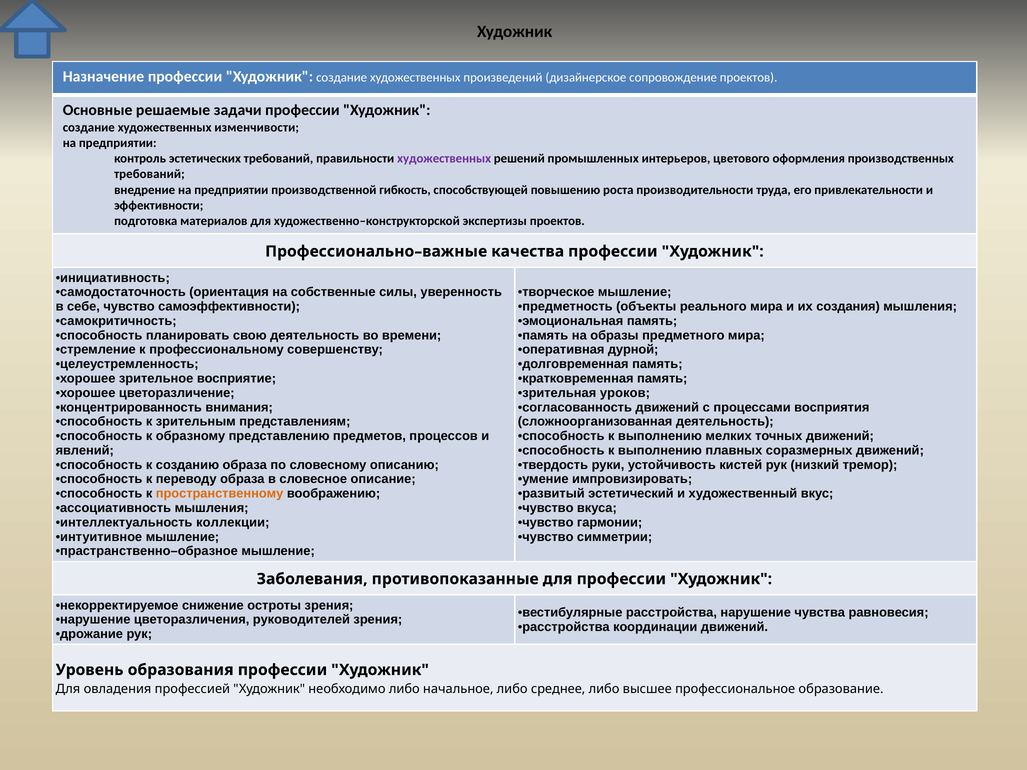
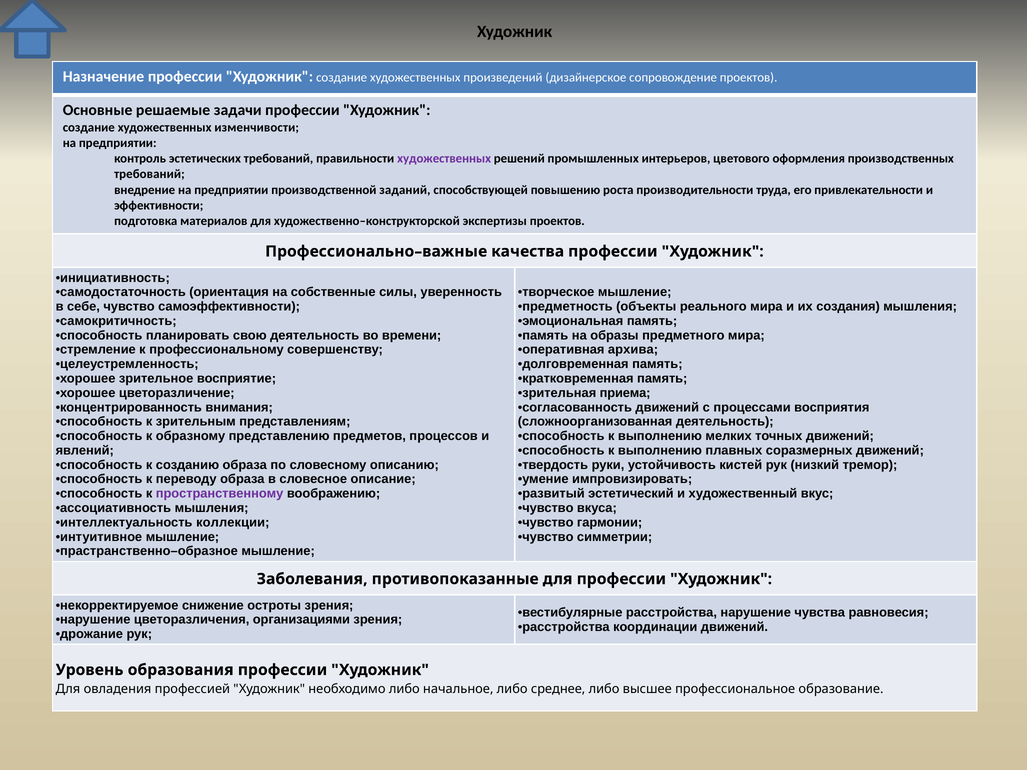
гибкость: гибкость -> заданий
дурной: дурной -> архива
уроков: уроков -> приема
пространственному colour: orange -> purple
руководителей: руководителей -> организациями
